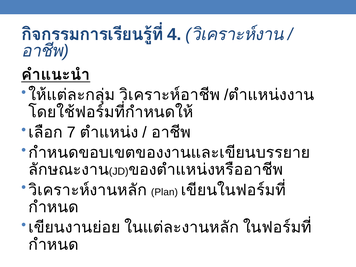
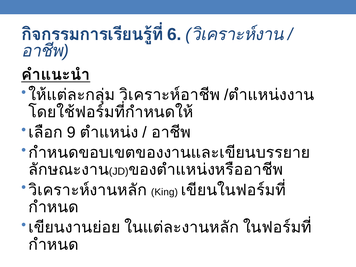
4: 4 -> 6
7: 7 -> 9
Plan: Plan -> King
